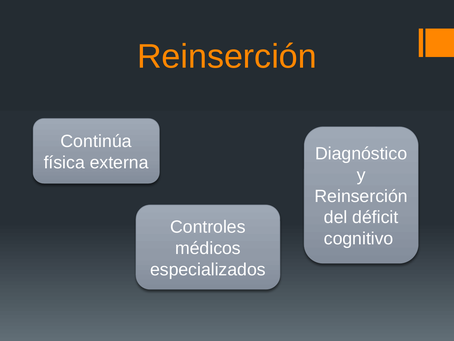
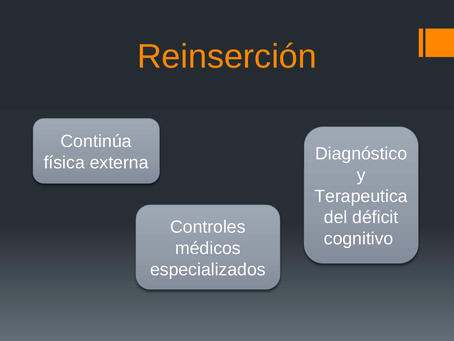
Reinserción at (361, 196): Reinserción -> Terapeutica
